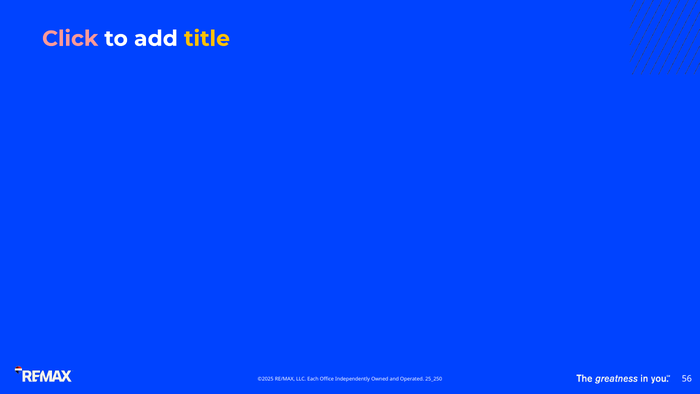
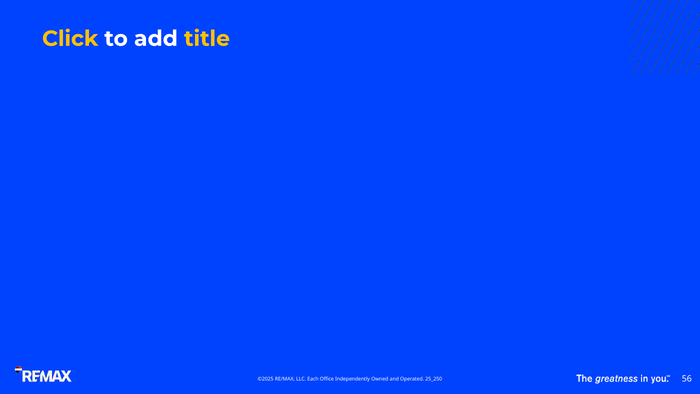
Click colour: pink -> yellow
